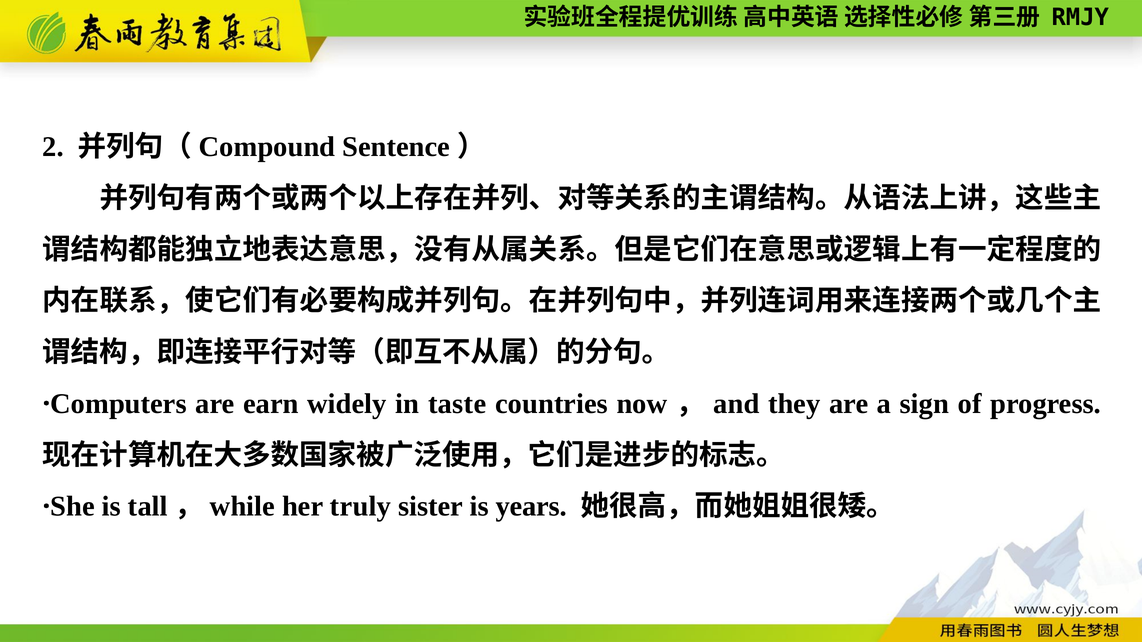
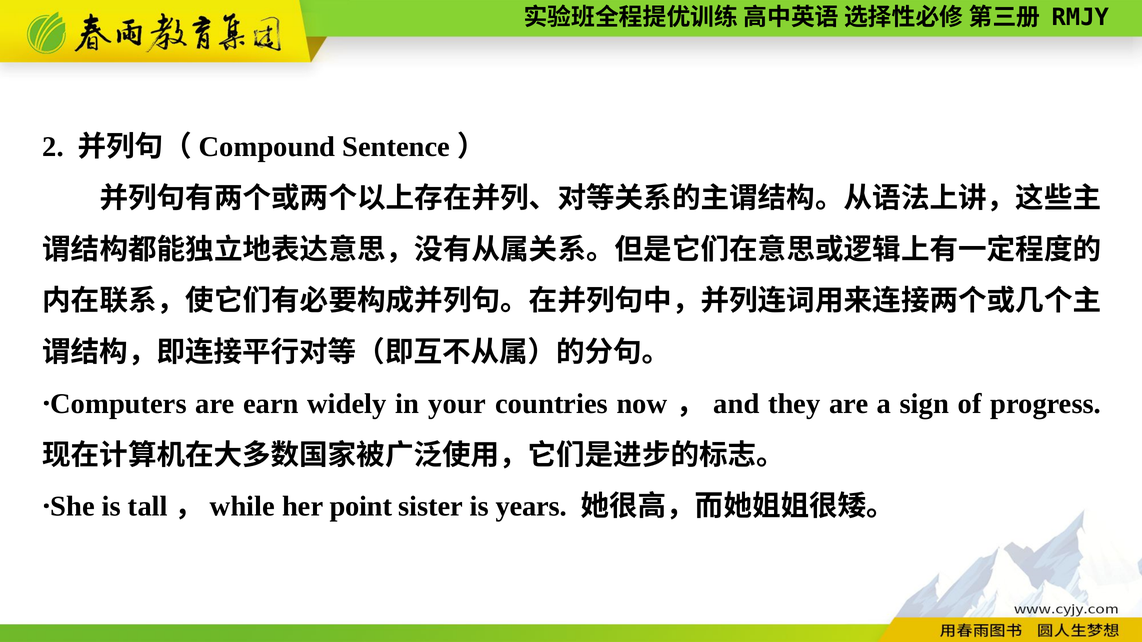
taste: taste -> your
truly: truly -> point
